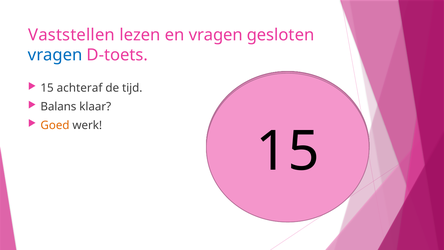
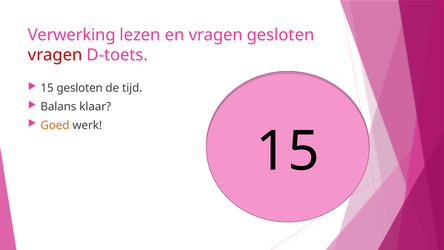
Vaststellen: Vaststellen -> Verwerking
vragen at (55, 55) colour: blue -> red
15 achteraf: achteraf -> gesloten
